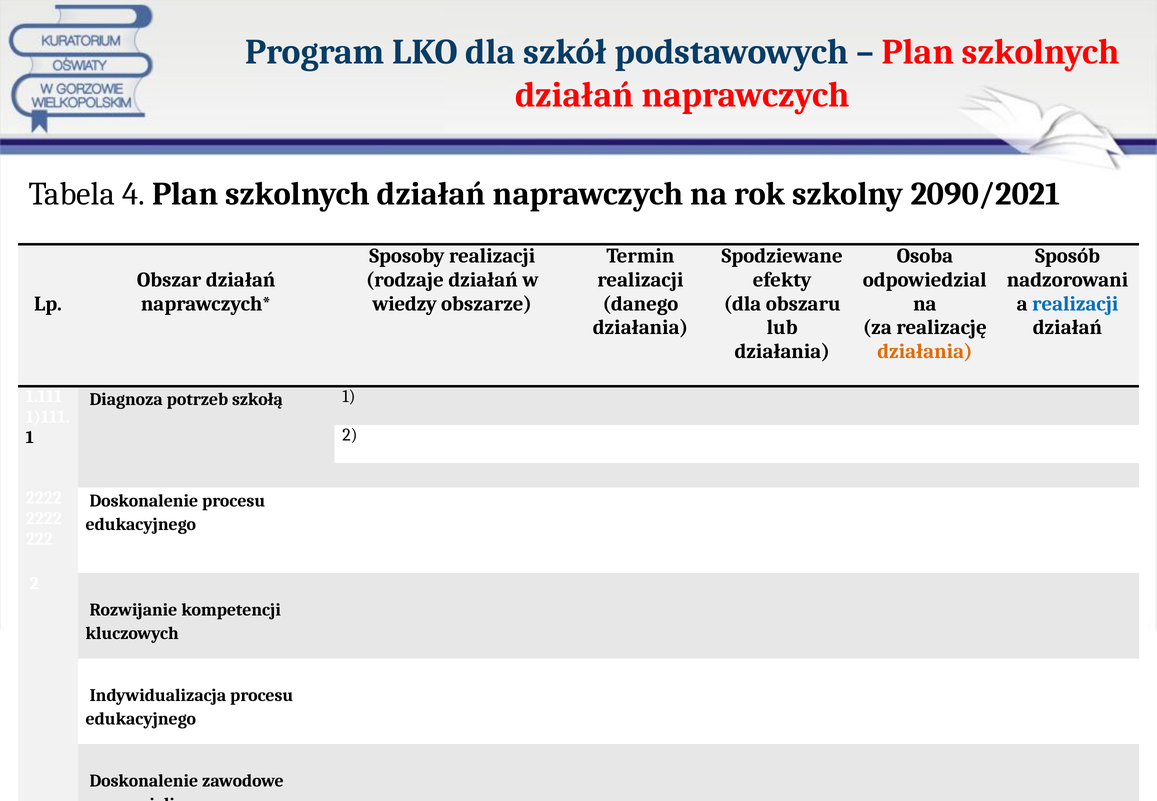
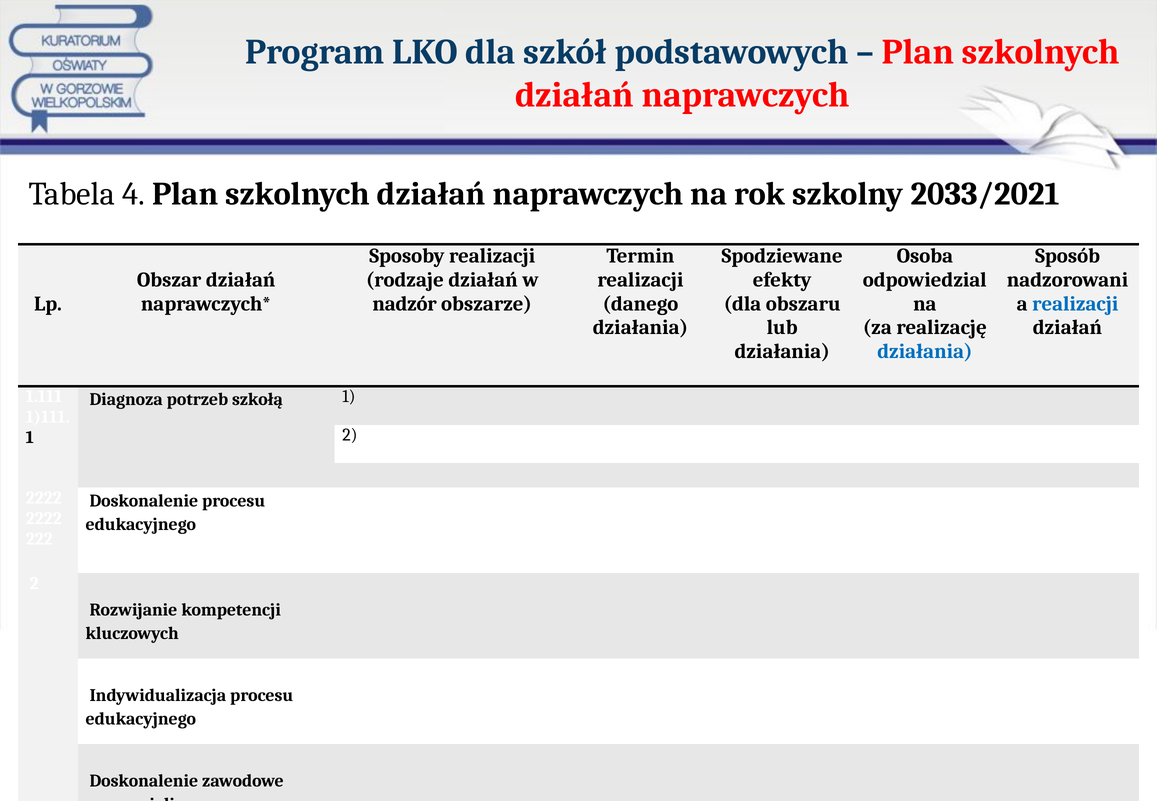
2090/2021: 2090/2021 -> 2033/2021
wiedzy: wiedzy -> nadzór
działania at (925, 351) colour: orange -> blue
